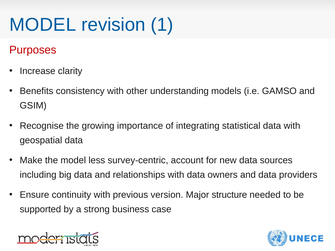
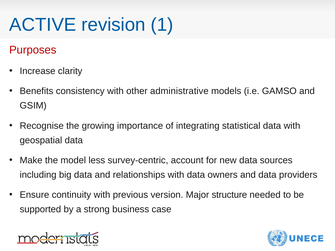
MODEL at (43, 25): MODEL -> ACTIVE
understanding: understanding -> administrative
